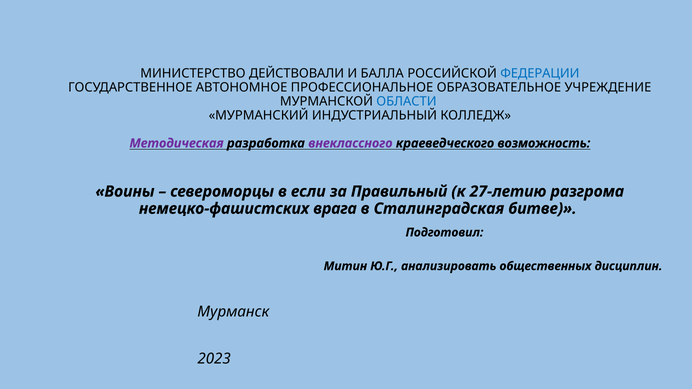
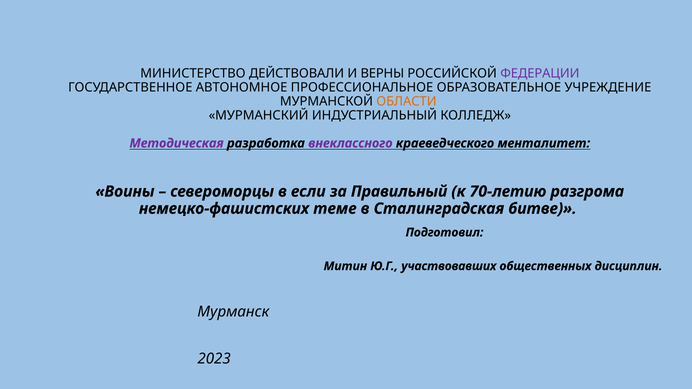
БАЛЛА: БАЛЛА -> ВЕРНЫ
ФЕДЕРАЦИИ colour: blue -> purple
ОБЛАСТИ colour: blue -> orange
возможность: возможность -> менталитет
27-летию: 27-летию -> 70-летию
врага: врага -> теме
анализировать: анализировать -> участвовавших
